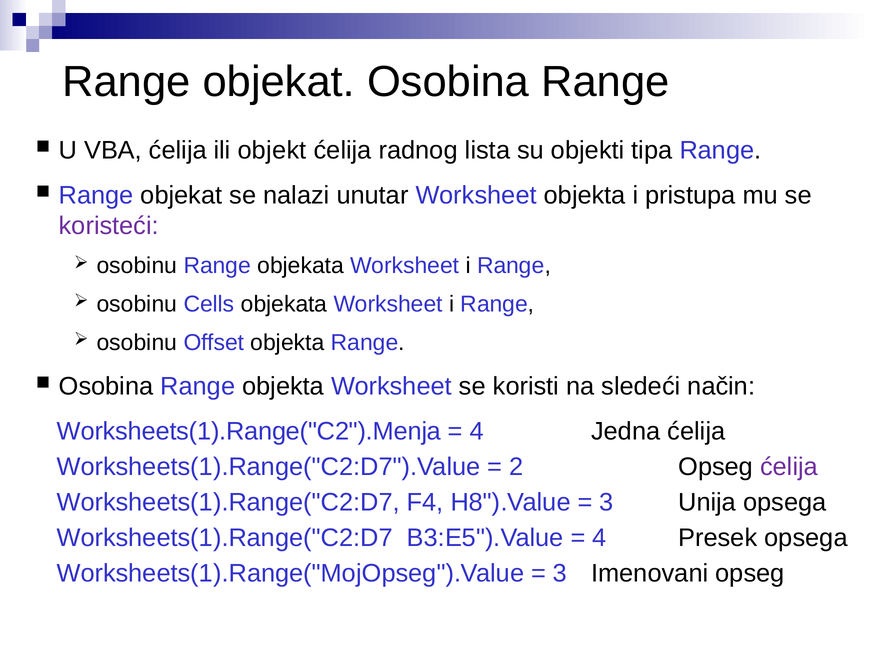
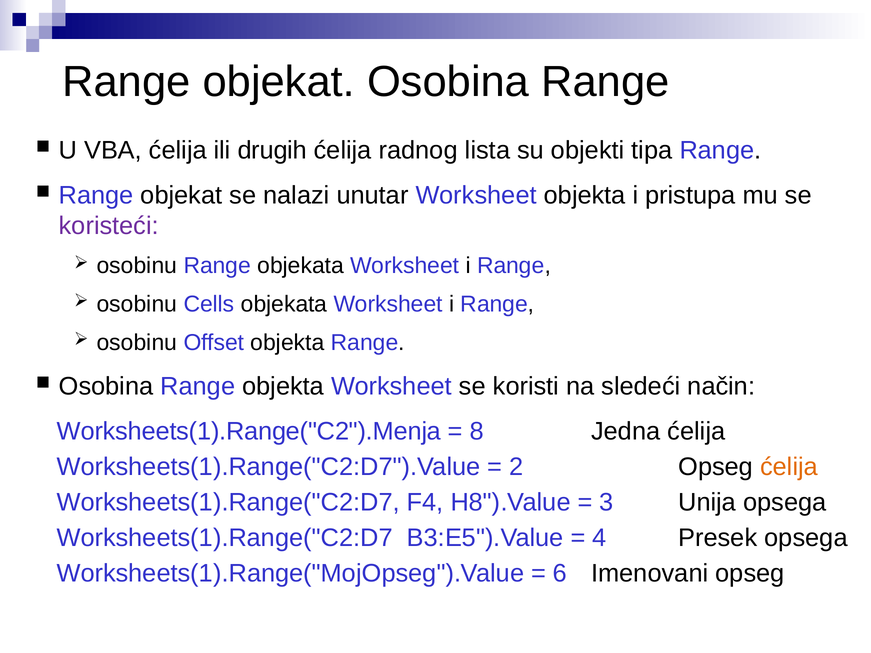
objekt: objekt -> drugih
4 at (477, 432): 4 -> 8
ćelija at (789, 467) colour: purple -> orange
3 at (560, 574): 3 -> 6
